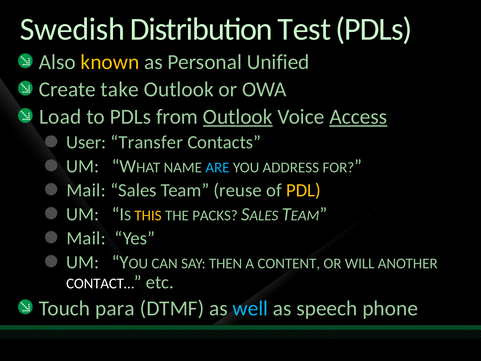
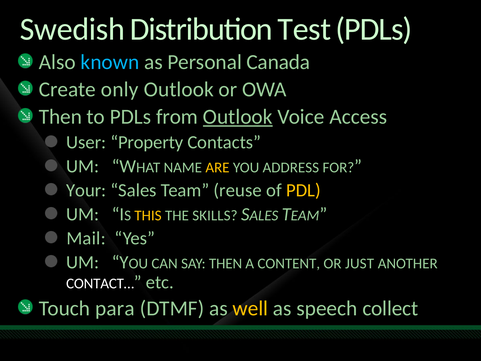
known colour: yellow -> light blue
Unified: Unified -> Canada
take: take -> only
Load at (60, 117): Load -> Then
Access underline: present -> none
Transfer: Transfer -> Property
ARE colour: light blue -> yellow
Mail at (86, 190): Mail -> Your
PACKS: PACKS -> SKILLS
WILL: WILL -> JUST
well colour: light blue -> yellow
phone: phone -> collect
